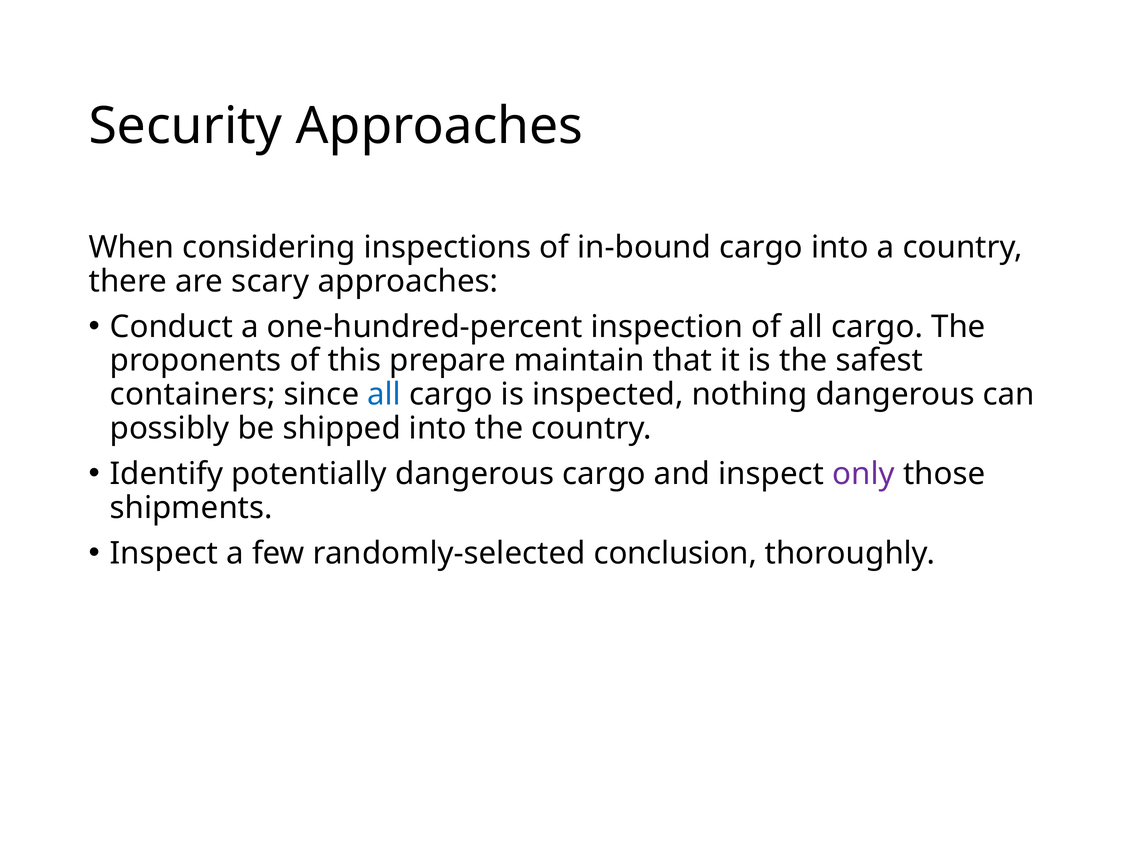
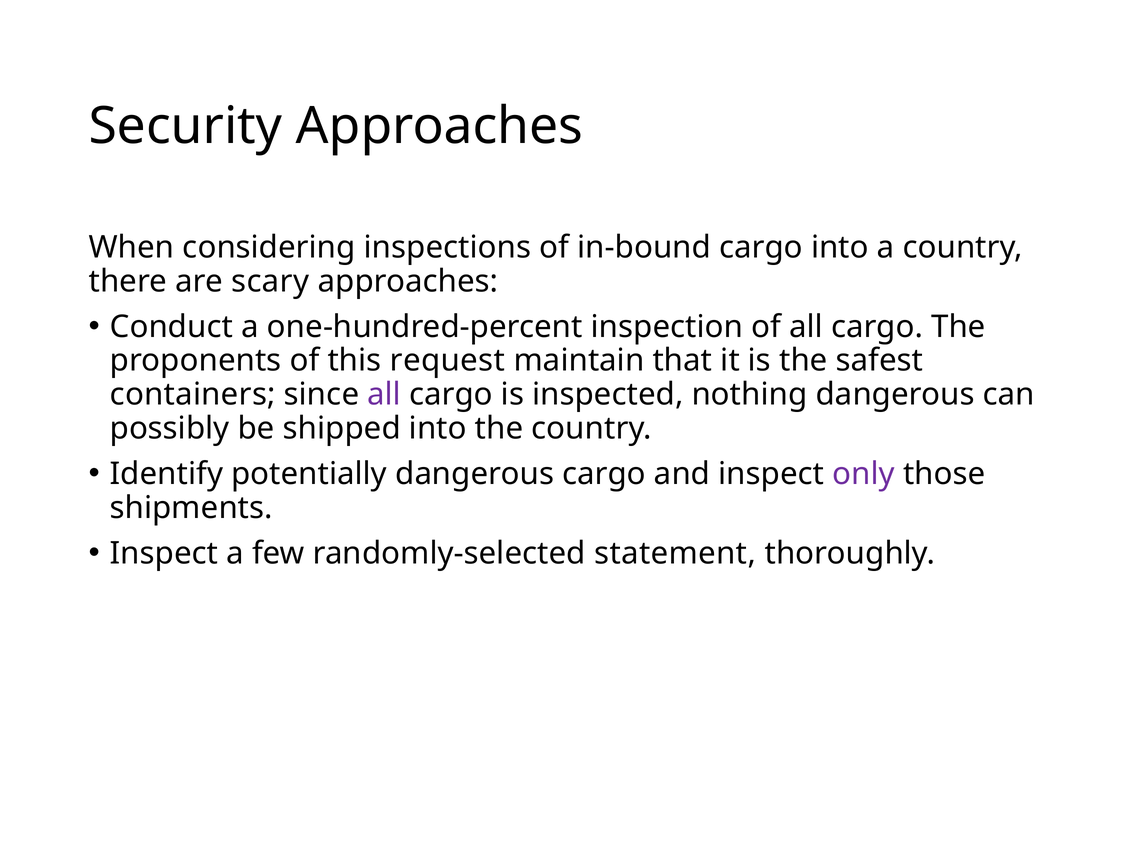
prepare: prepare -> request
all at (384, 395) colour: blue -> purple
conclusion: conclusion -> statement
